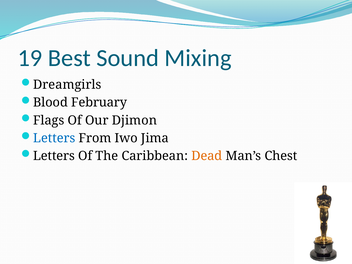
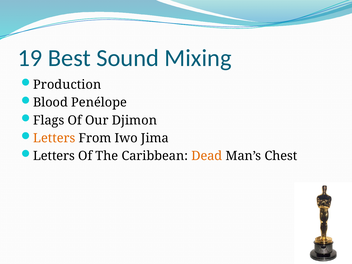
Dreamgirls: Dreamgirls -> Production
February: February -> Penélope
Letters at (54, 138) colour: blue -> orange
